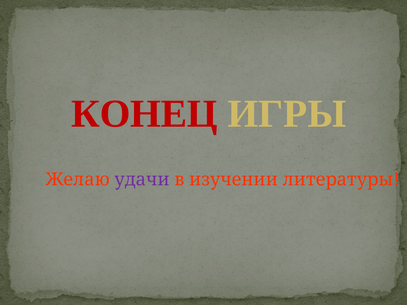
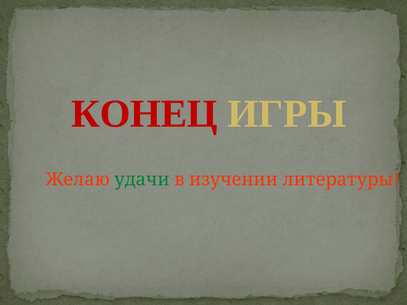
удачи colour: purple -> green
